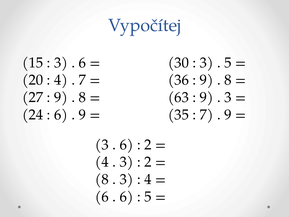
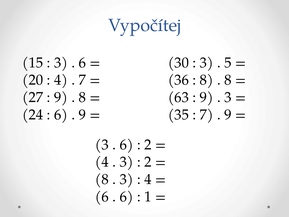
9 at (207, 80): 9 -> 8
5 at (148, 197): 5 -> 1
